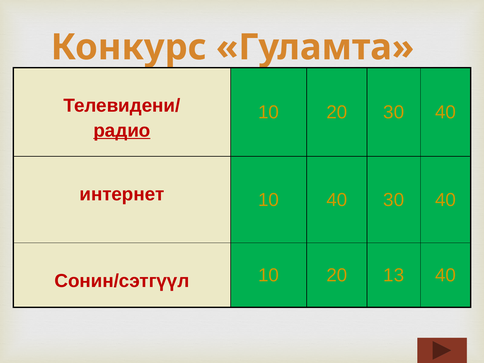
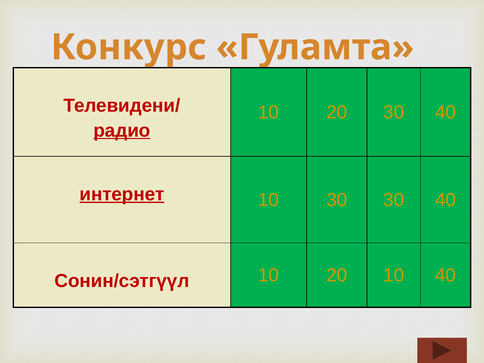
интернет underline: none -> present
10 40: 40 -> 30
20 13: 13 -> 10
